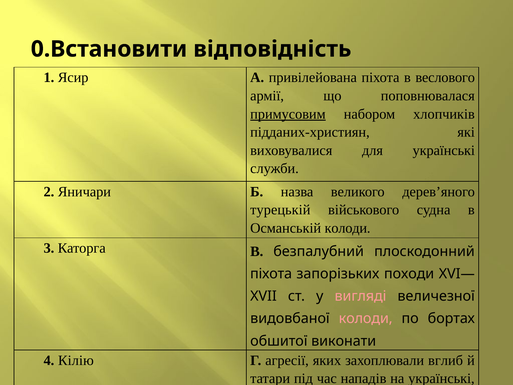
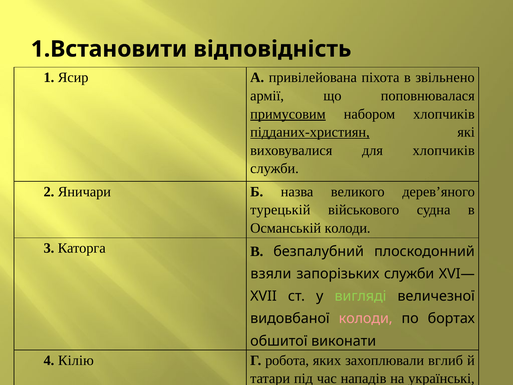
0.Встановити: 0.Встановити -> 1.Встановити
веслового: веслового -> звільнено
підданих-християн underline: none -> present
для українські: українські -> хлопчиків
піхота at (271, 274): піхота -> взяли
запорізьких походи: походи -> служби
вигляді colour: pink -> light green
агресії: агресії -> робота
